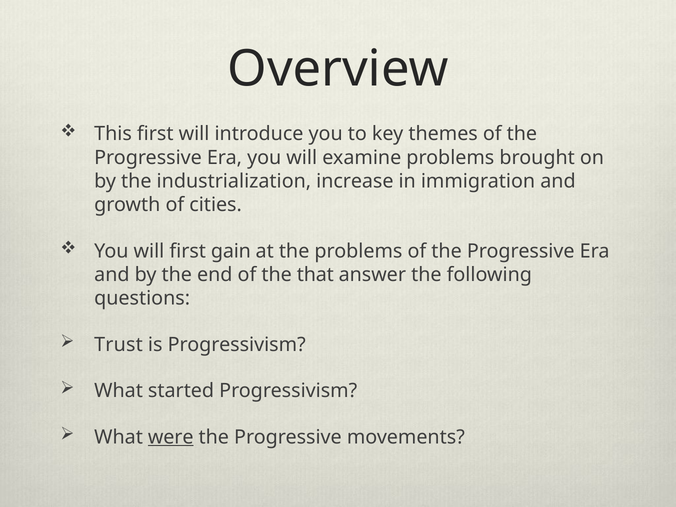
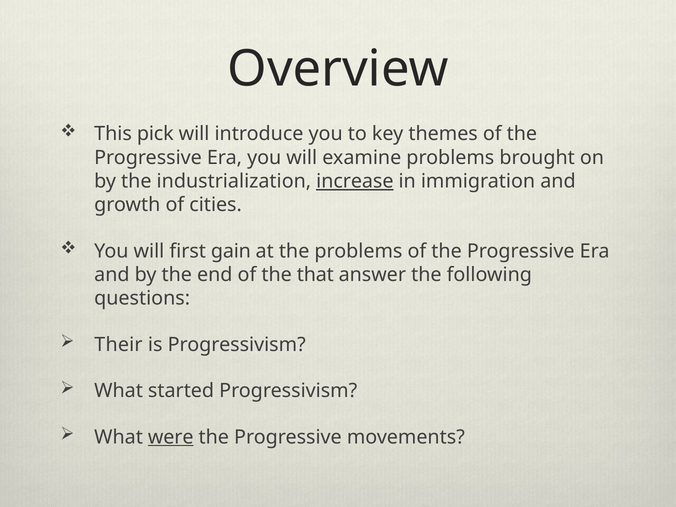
This first: first -> pick
increase underline: none -> present
Trust: Trust -> Their
